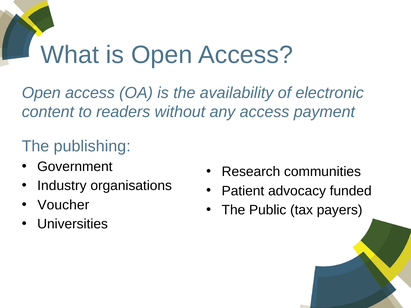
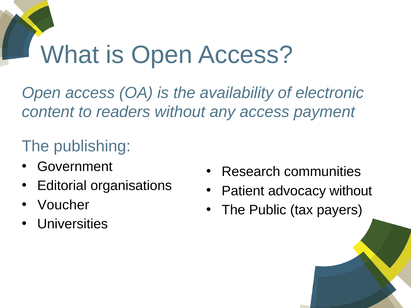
Industry: Industry -> Editorial
advocacy funded: funded -> without
